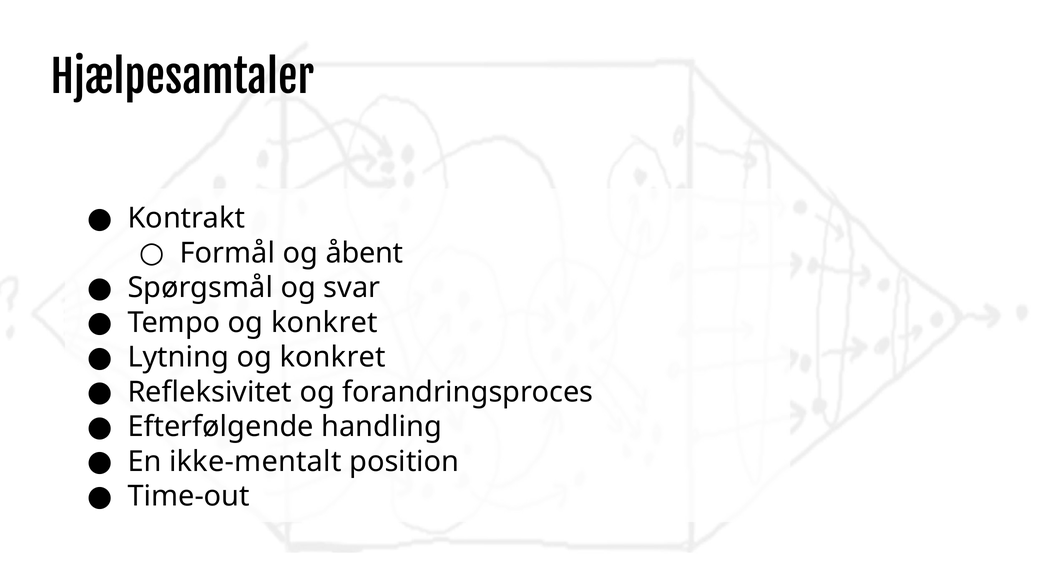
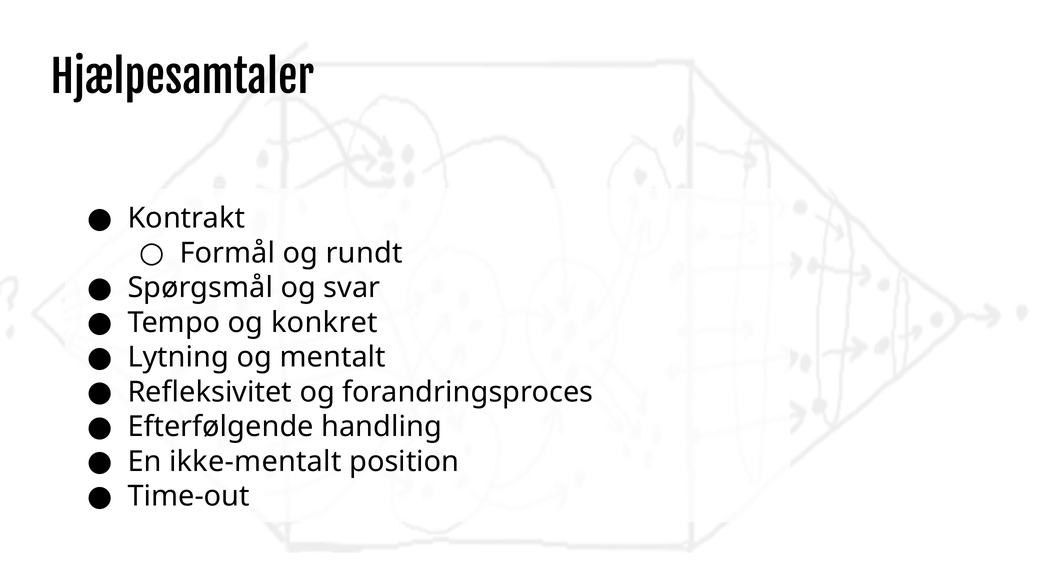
åbent: åbent -> rundt
Lytning og konkret: konkret -> mentalt
